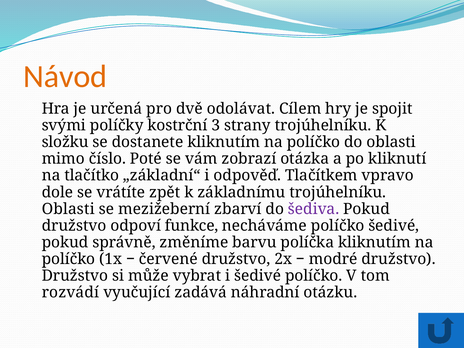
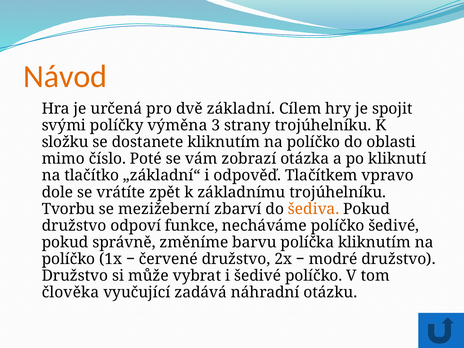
odolávat: odolávat -> základní
kostrční: kostrční -> výměna
Oblasti at (68, 209): Oblasti -> Tvorbu
šediva colour: purple -> orange
rozvádí: rozvádí -> člověka
